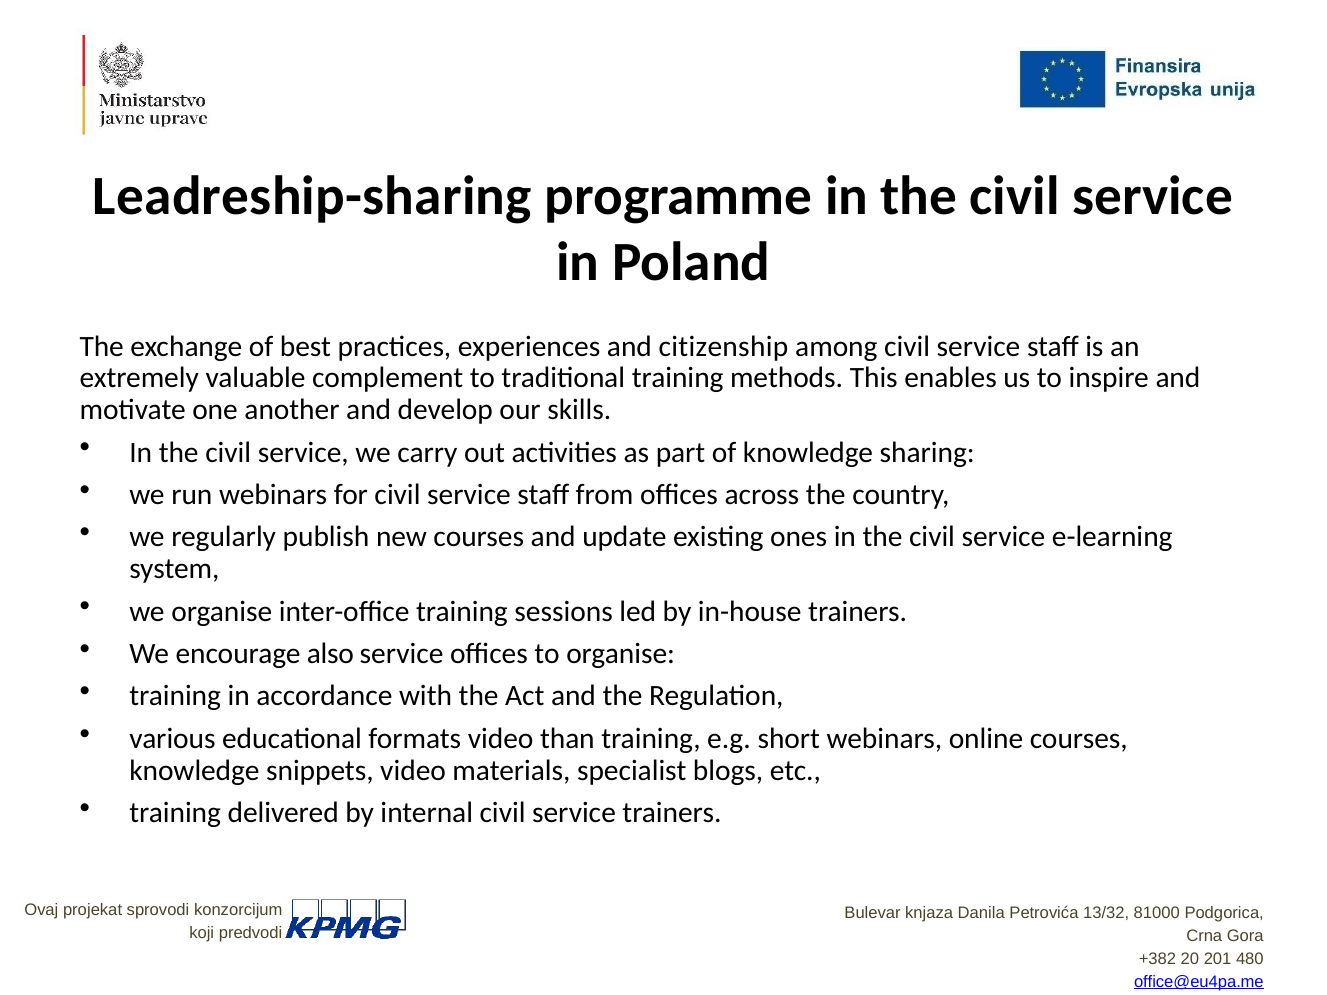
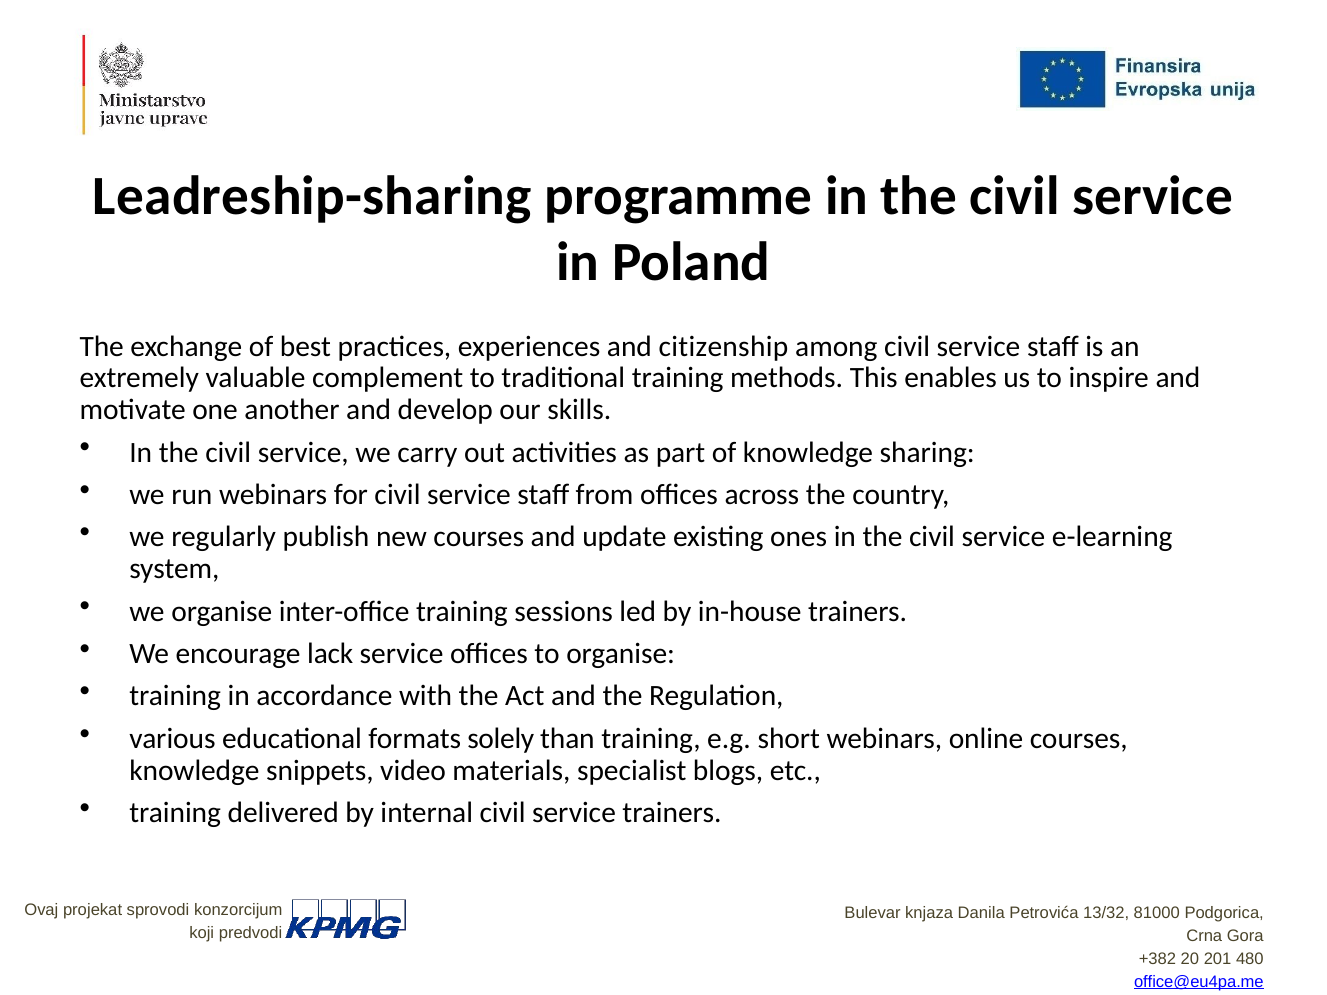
also: also -> lack
formats video: video -> solely
